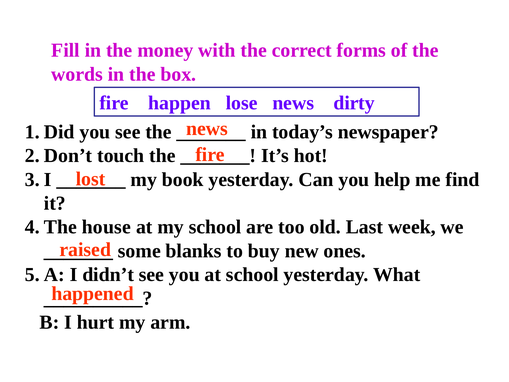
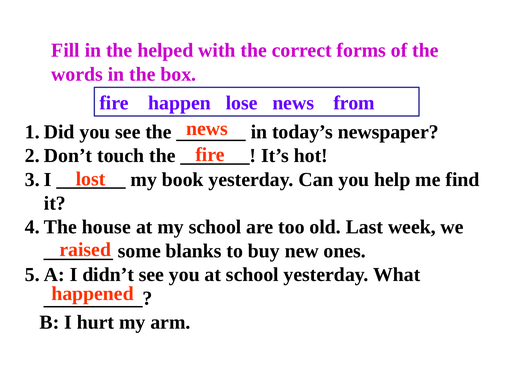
money: money -> helped
dirty: dirty -> from
